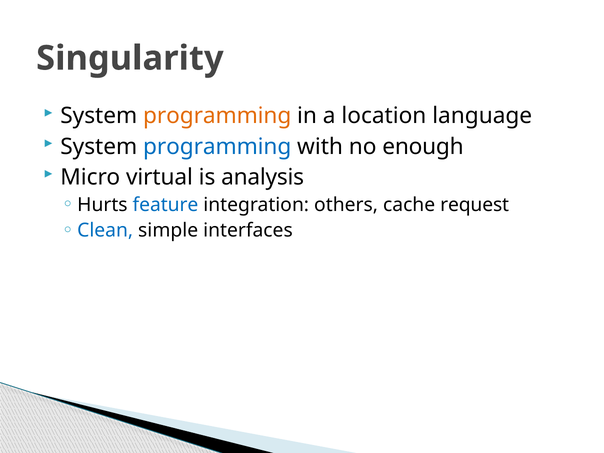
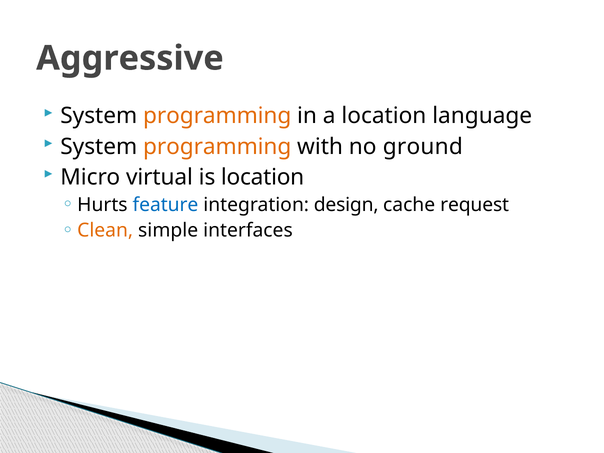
Singularity: Singularity -> Aggressive
programming at (217, 147) colour: blue -> orange
enough: enough -> ground
is analysis: analysis -> location
others: others -> design
Clean colour: blue -> orange
